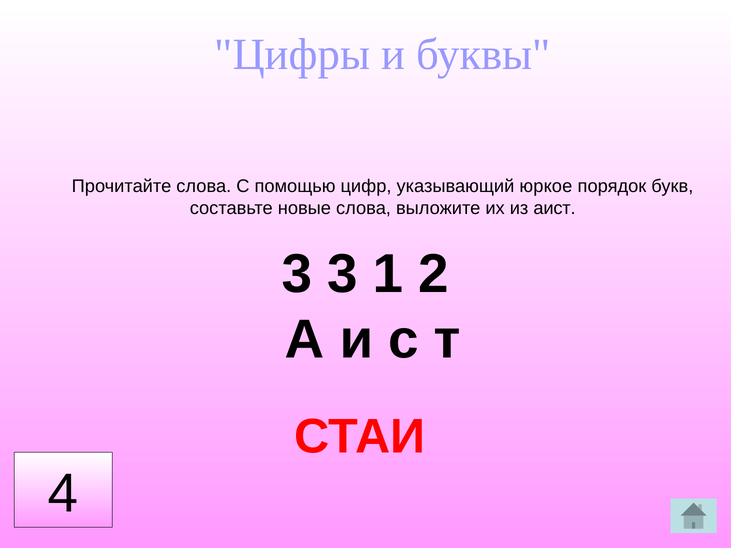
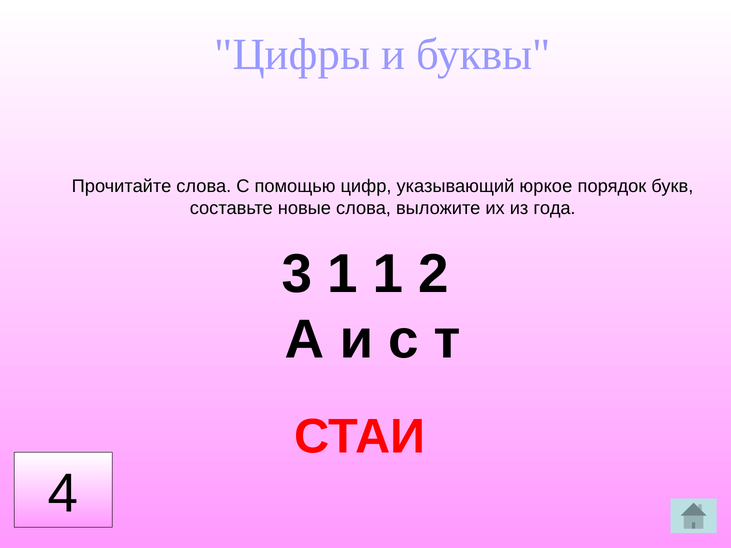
аист: аист -> года
3 3: 3 -> 1
